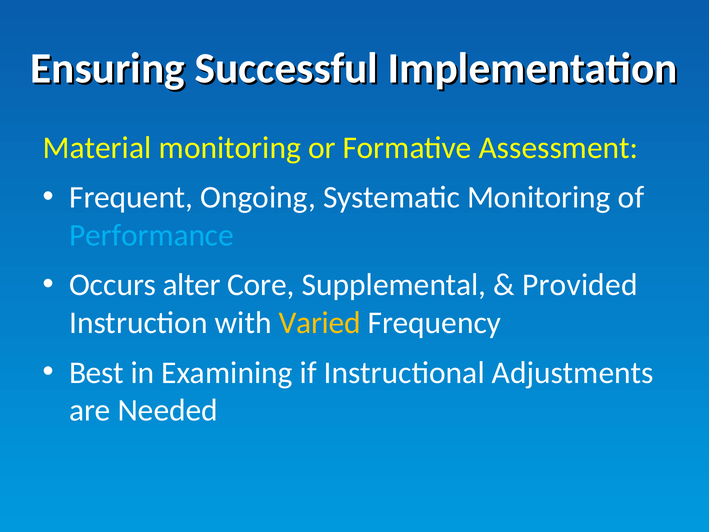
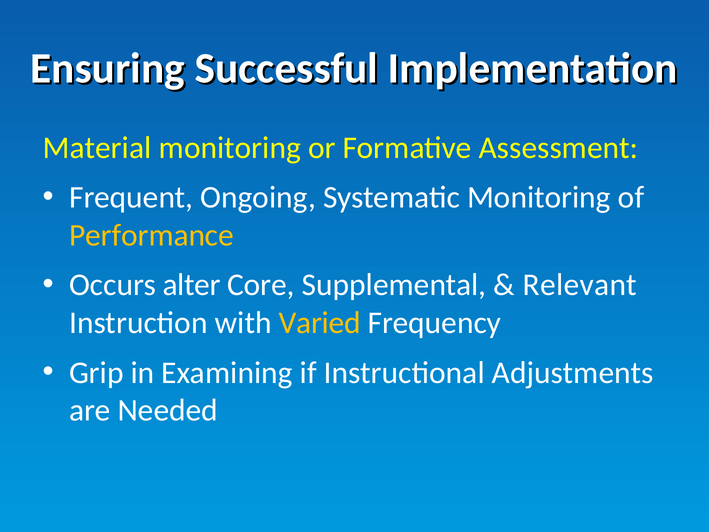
Performance colour: light blue -> yellow
Provided: Provided -> Relevant
Best: Best -> Grip
